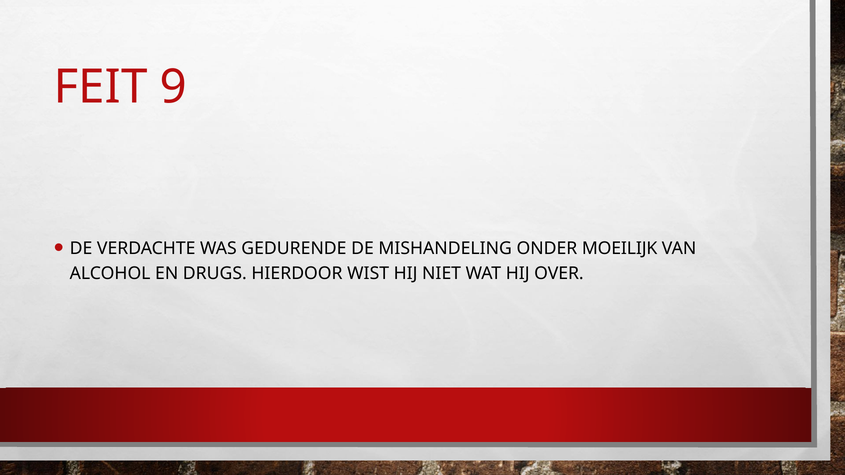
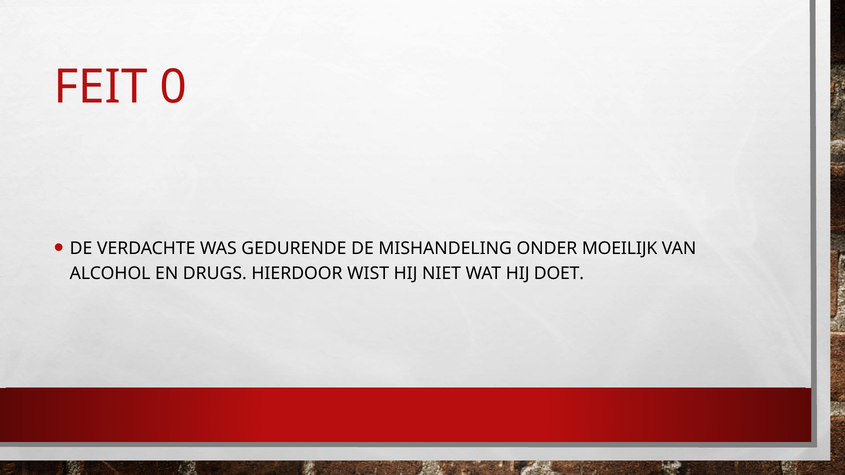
9: 9 -> 0
OVER: OVER -> DOET
